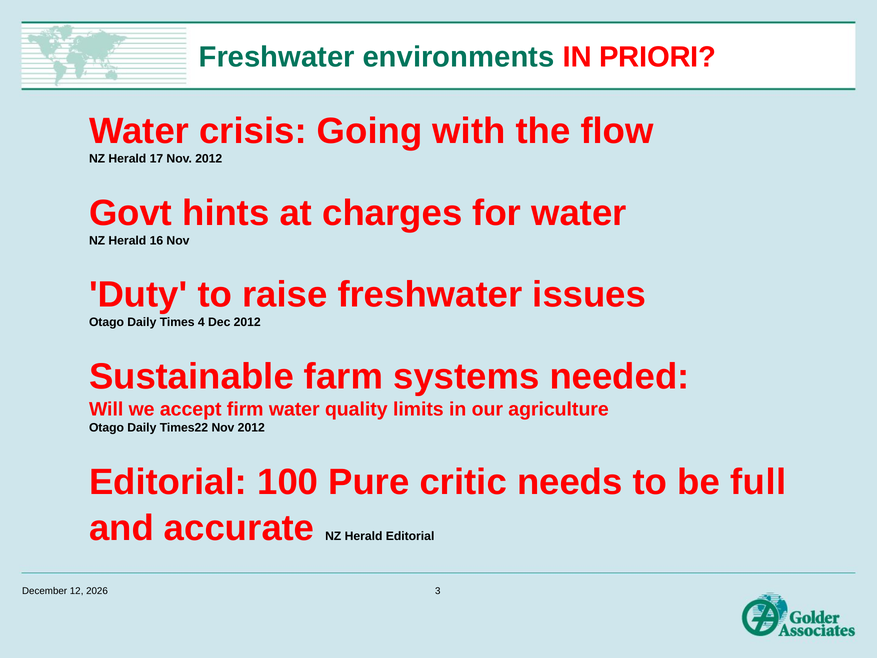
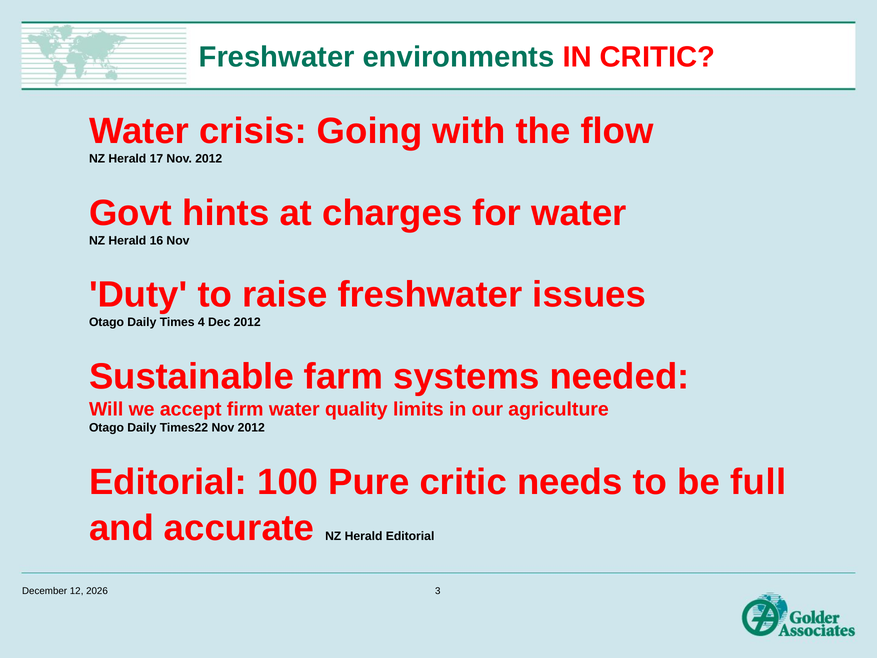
IN PRIORI: PRIORI -> CRITIC
